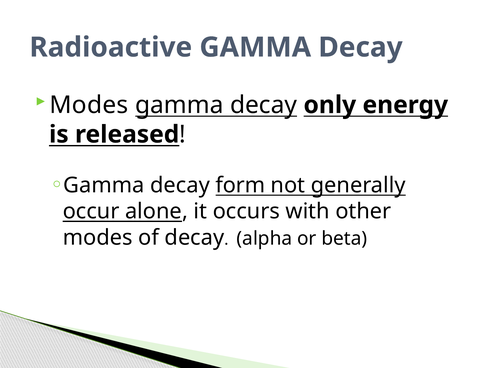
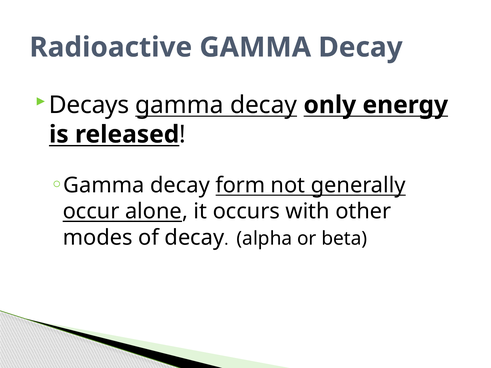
Modes at (89, 105): Modes -> Decays
